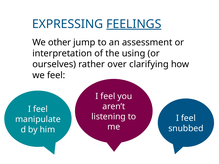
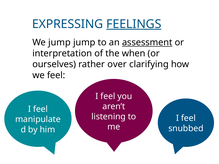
We other: other -> jump
assessment underline: none -> present
using: using -> when
